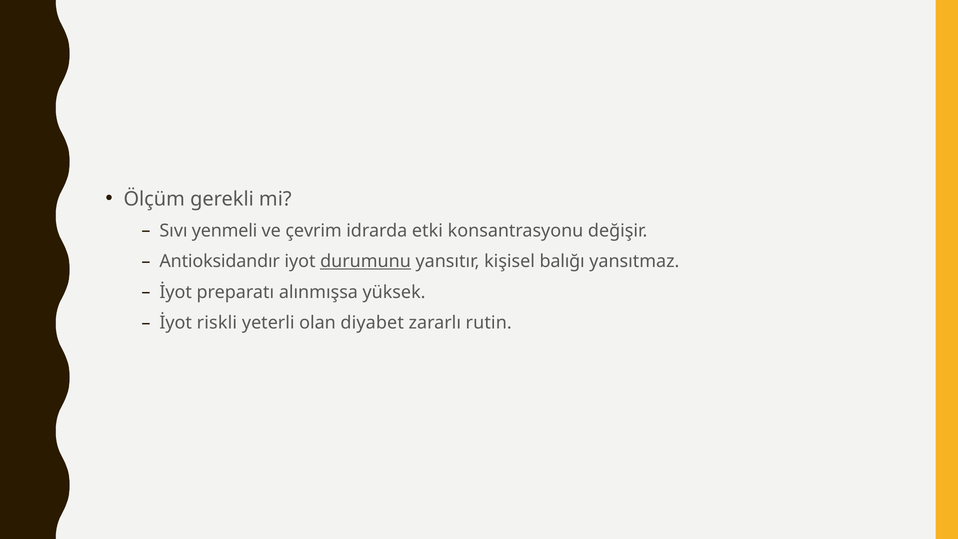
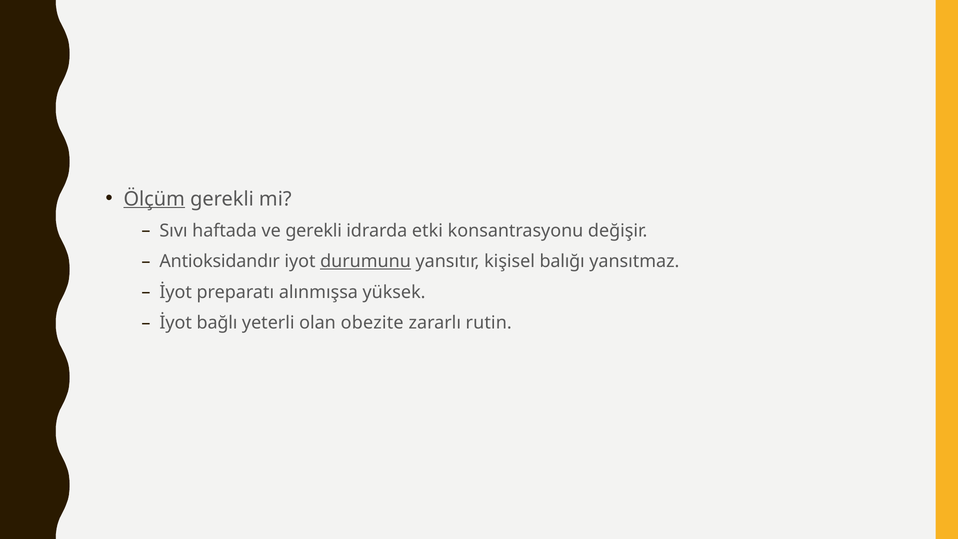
Ölçüm underline: none -> present
yenmeli: yenmeli -> haftada
ve çevrim: çevrim -> gerekli
riskli: riskli -> bağlı
diyabet: diyabet -> obezite
